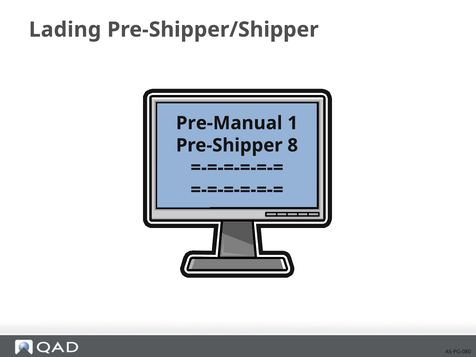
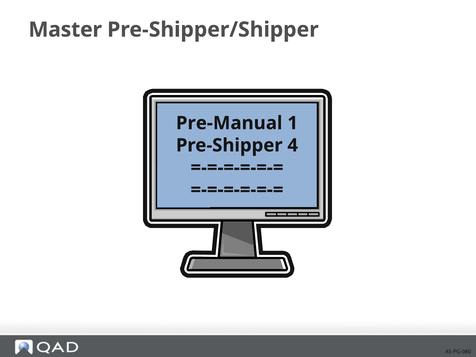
Lading: Lading -> Master
8: 8 -> 4
